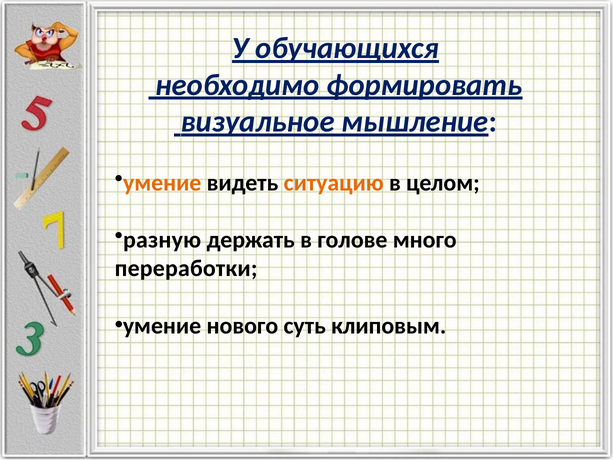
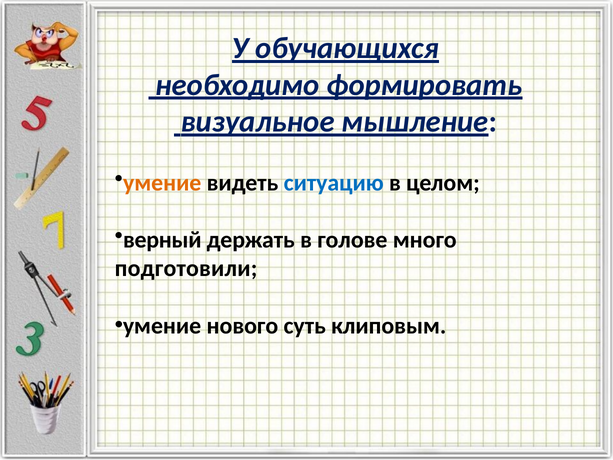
ситуацию colour: orange -> blue
разную: разную -> верный
переработки: переработки -> подготовили
